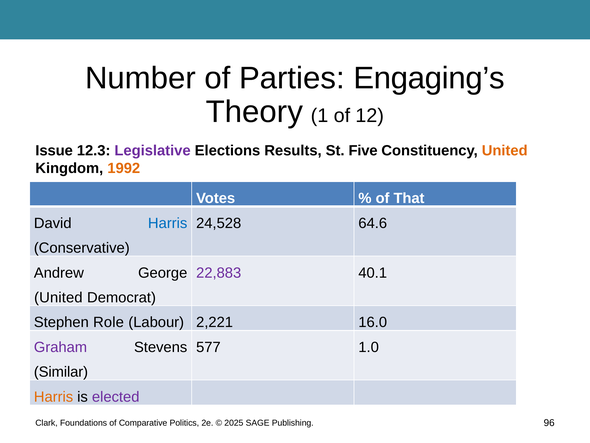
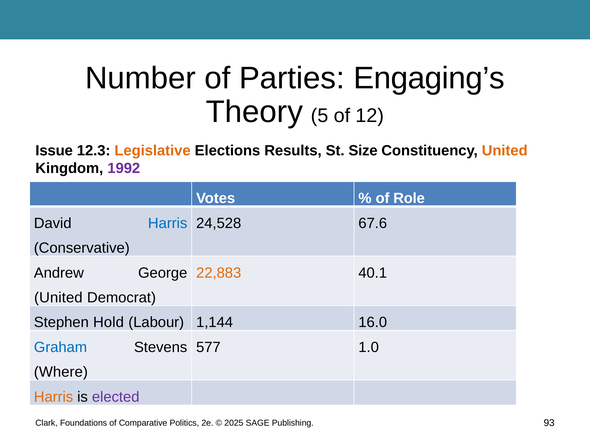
1: 1 -> 5
Legislative colour: purple -> orange
Five: Five -> Size
1992 colour: orange -> purple
That: That -> Role
64.6: 64.6 -> 67.6
22,883 colour: purple -> orange
Role: Role -> Hold
2,221: 2,221 -> 1,144
Graham colour: purple -> blue
Similar: Similar -> Where
96: 96 -> 93
